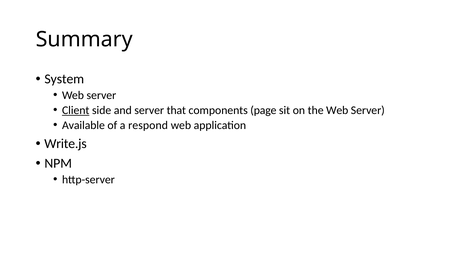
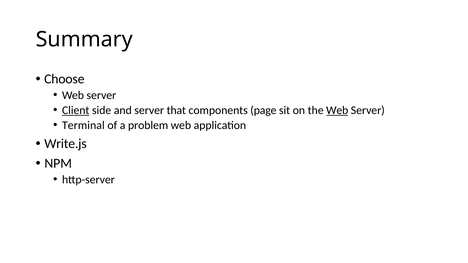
System: System -> Choose
Web at (337, 110) underline: none -> present
Available: Available -> Terminal
respond: respond -> problem
